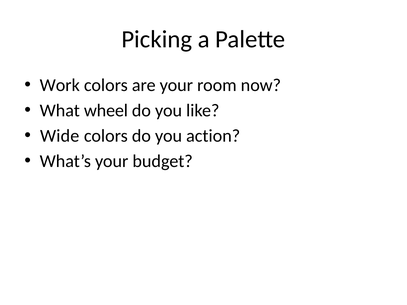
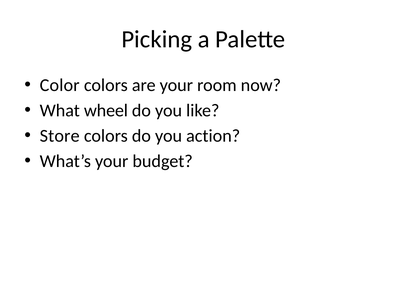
Work: Work -> Color
Wide: Wide -> Store
